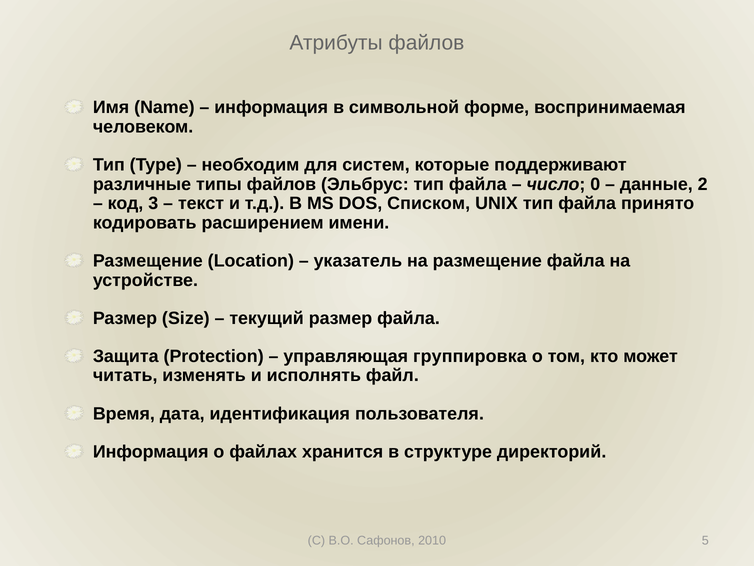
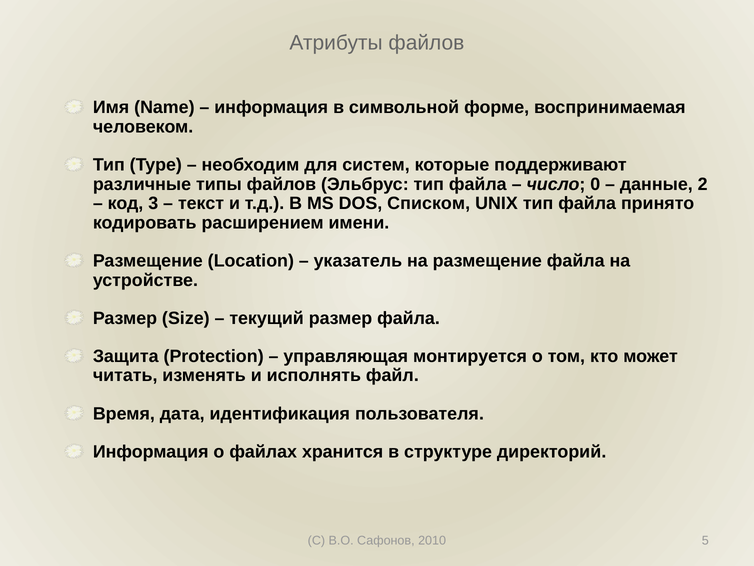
группировка: группировка -> монтируется
